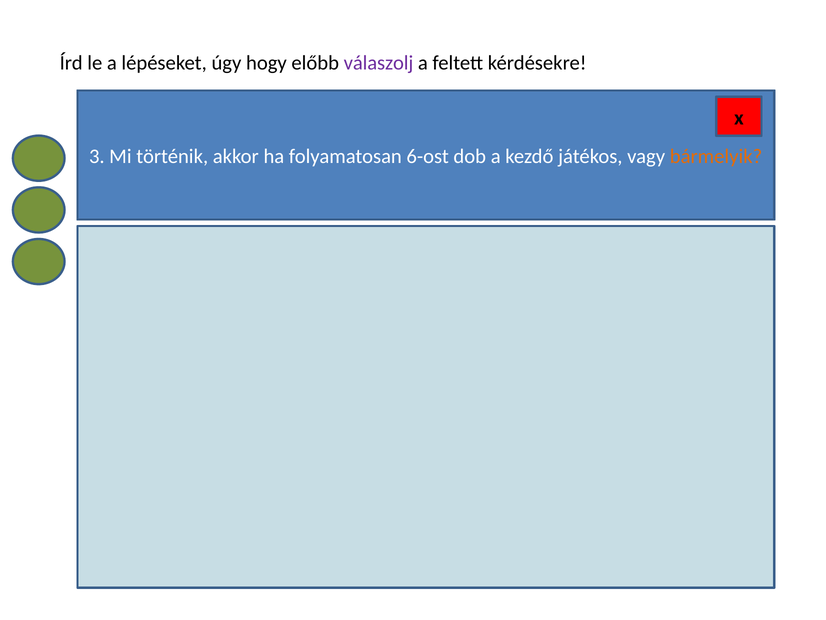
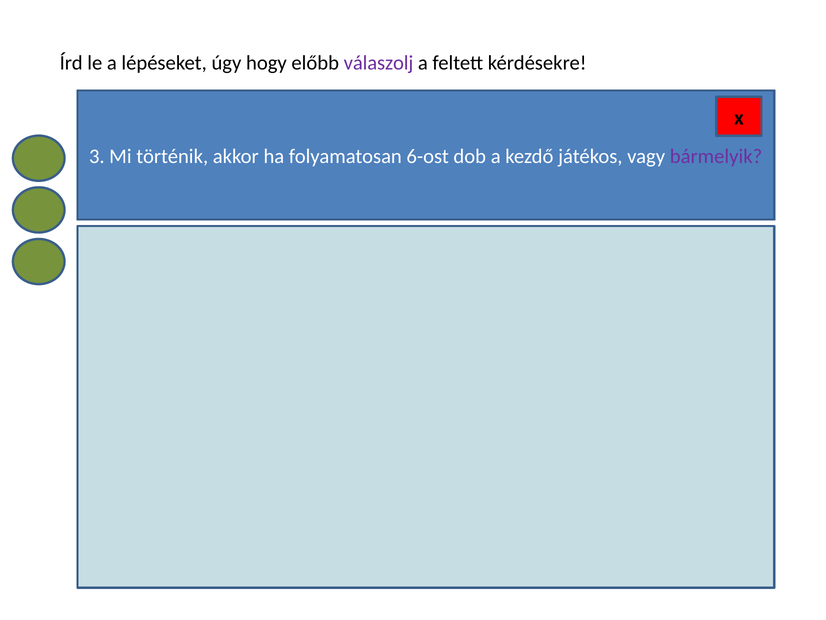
bármelyik colour: orange -> purple
